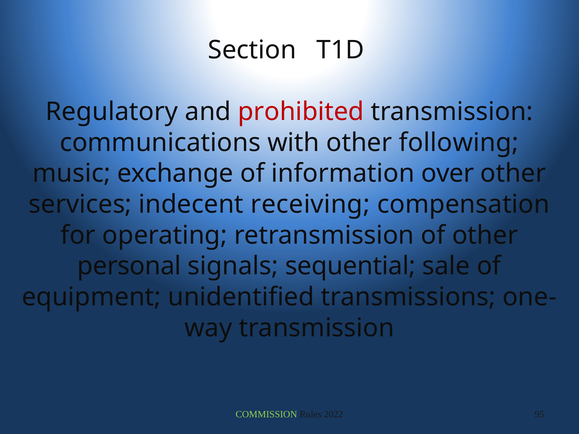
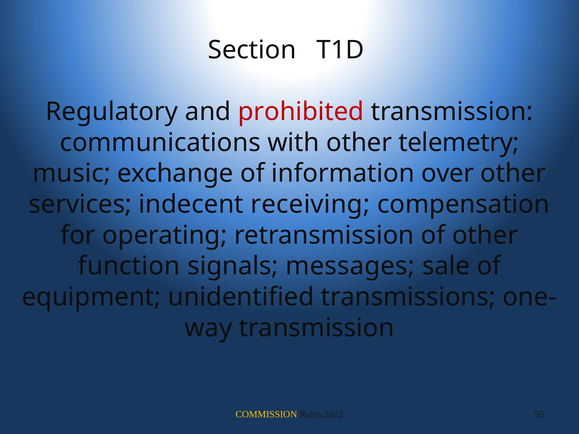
following: following -> telemetry
personal: personal -> function
sequential: sequential -> messages
COMMISSION colour: light green -> yellow
